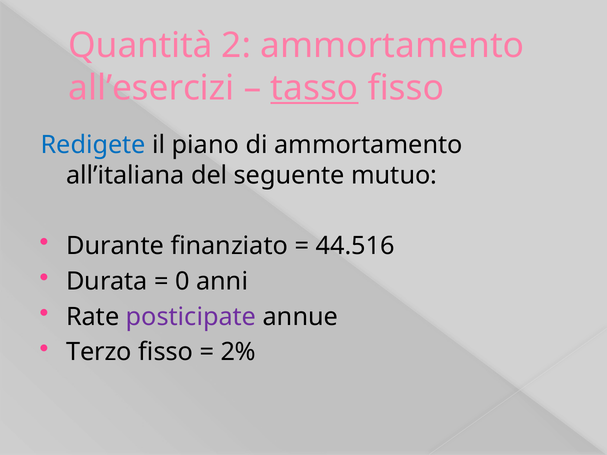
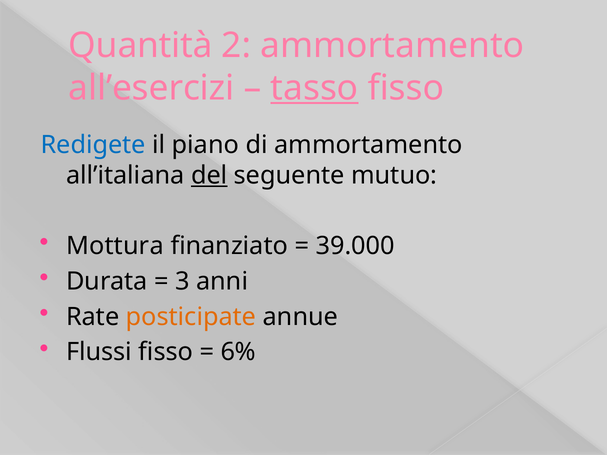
del underline: none -> present
Durante: Durante -> Mottura
44.516: 44.516 -> 39.000
0: 0 -> 3
posticipate colour: purple -> orange
Terzo: Terzo -> Flussi
2%: 2% -> 6%
